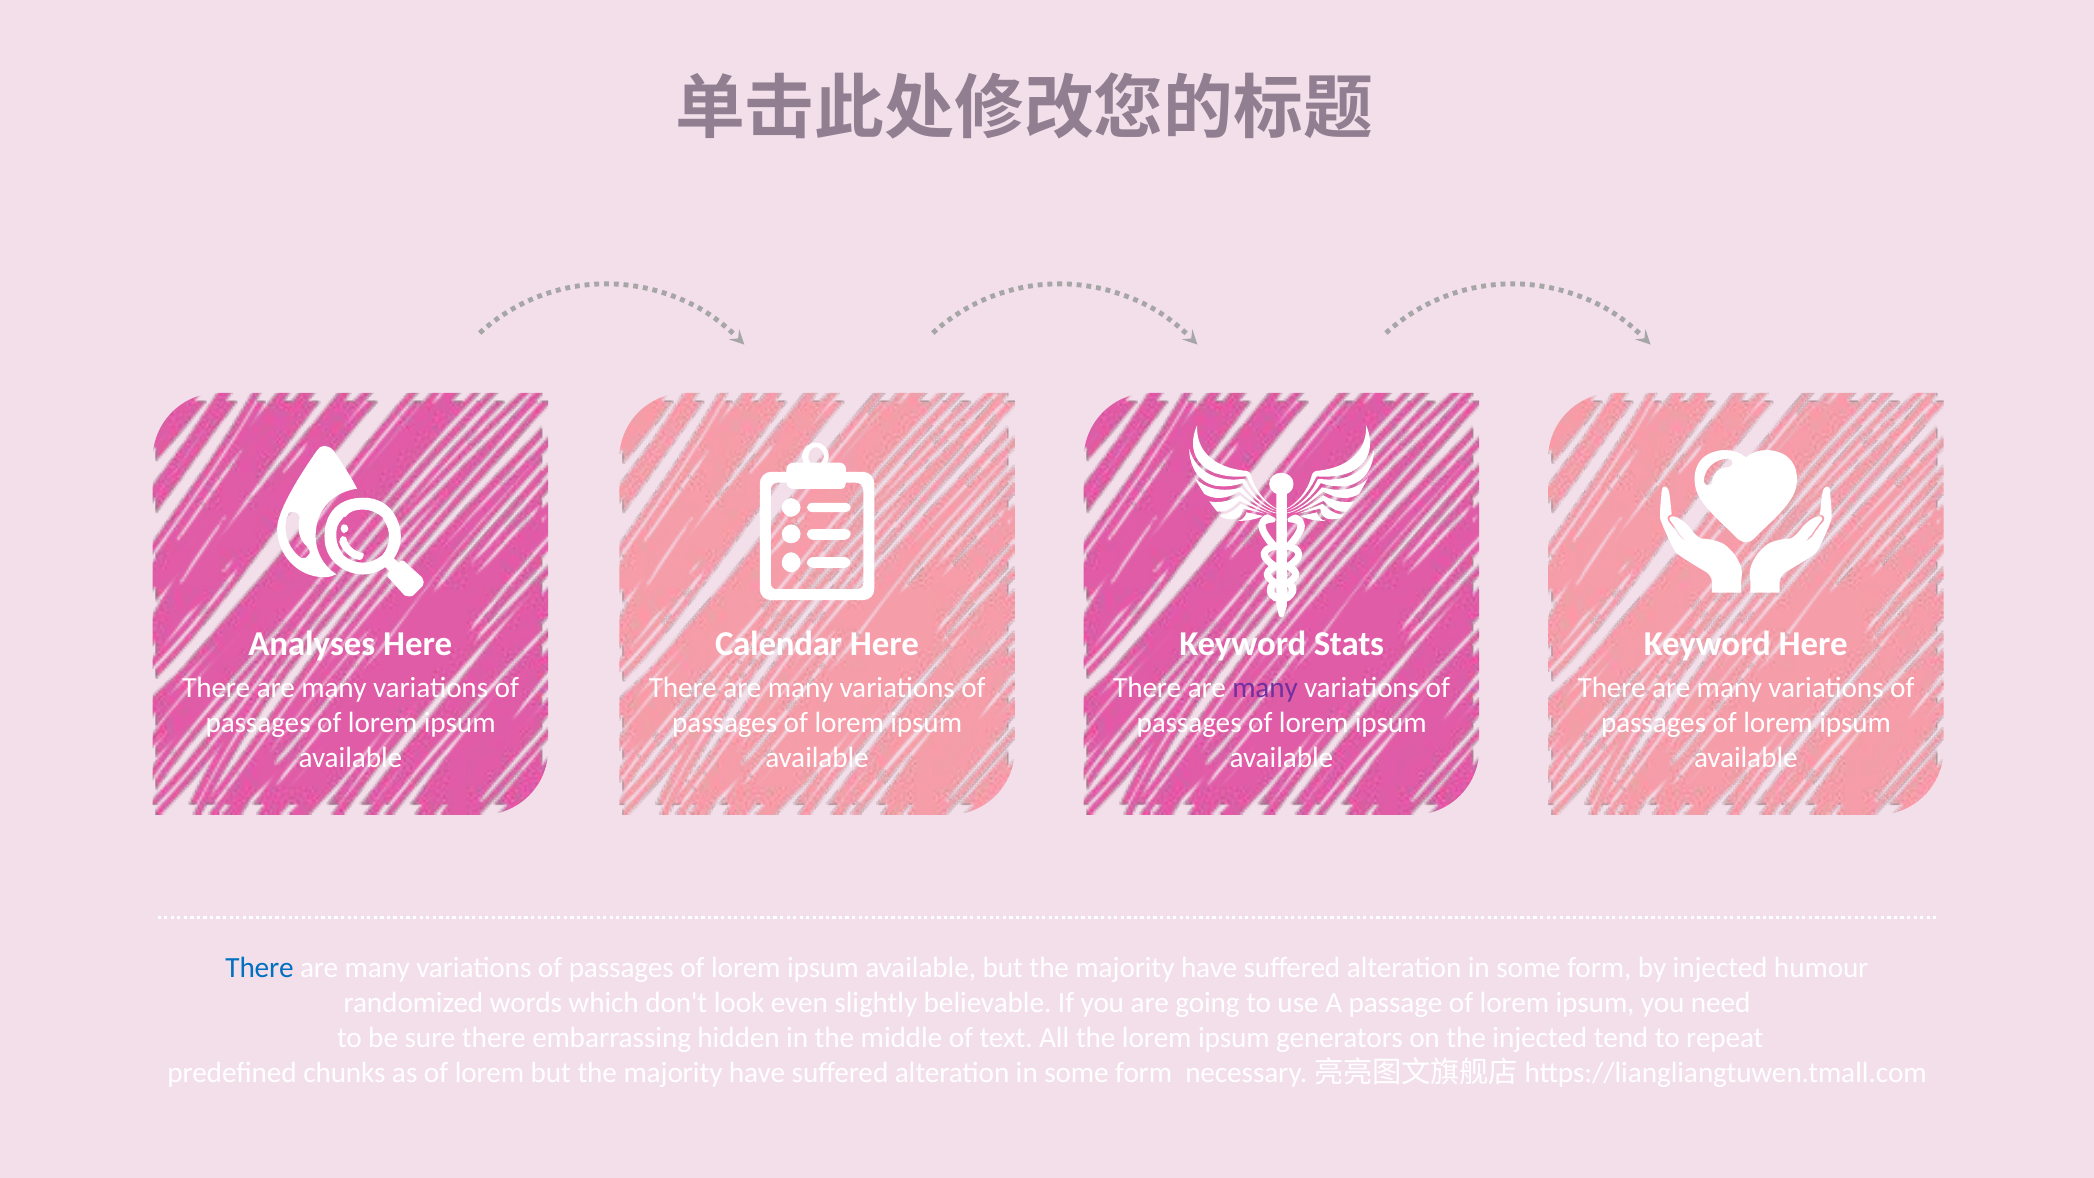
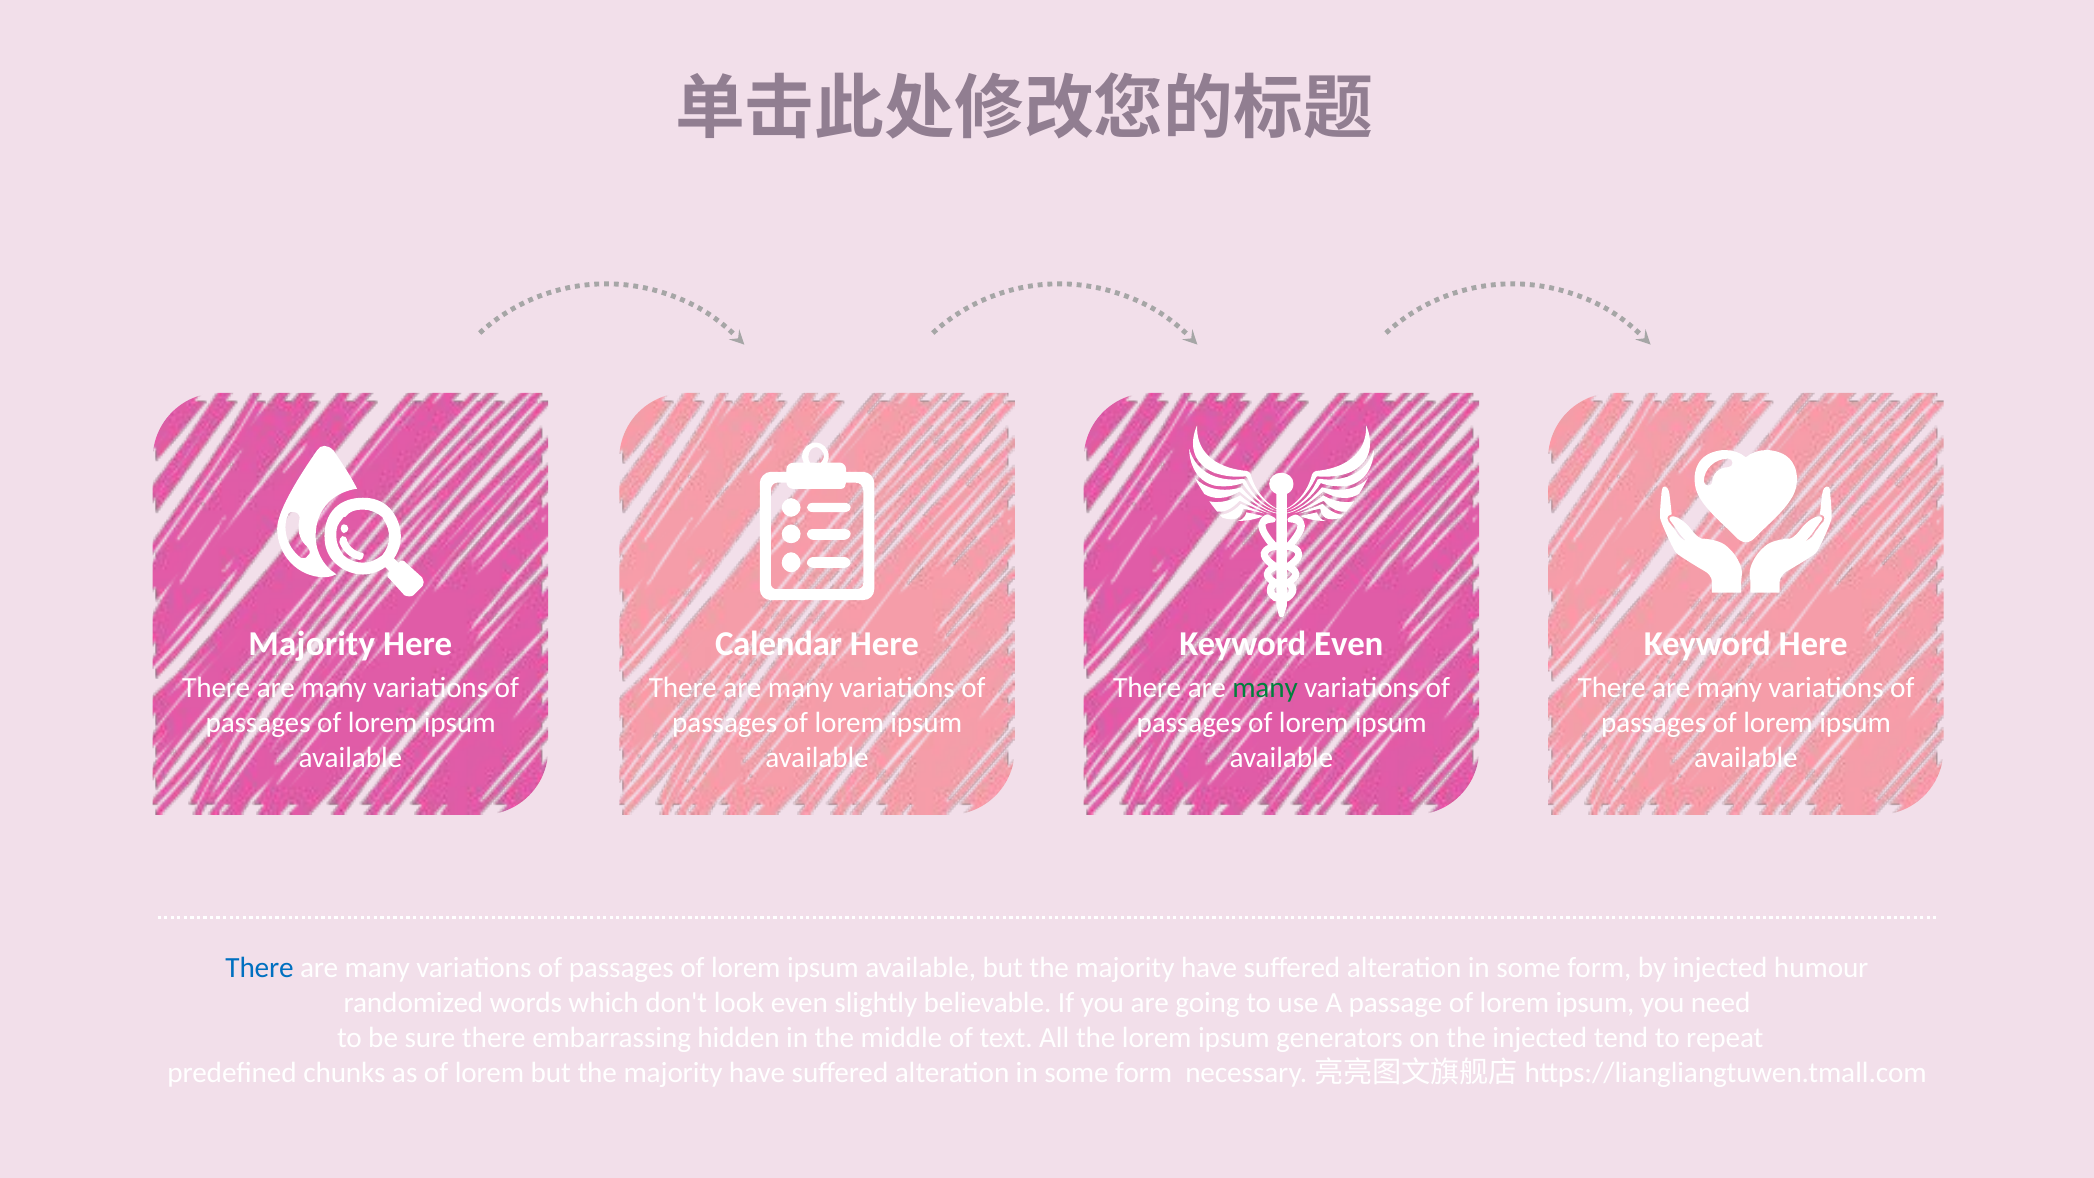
Analyses at (312, 644): Analyses -> Majority
Keyword Stats: Stats -> Even
many at (1265, 688) colour: purple -> green
